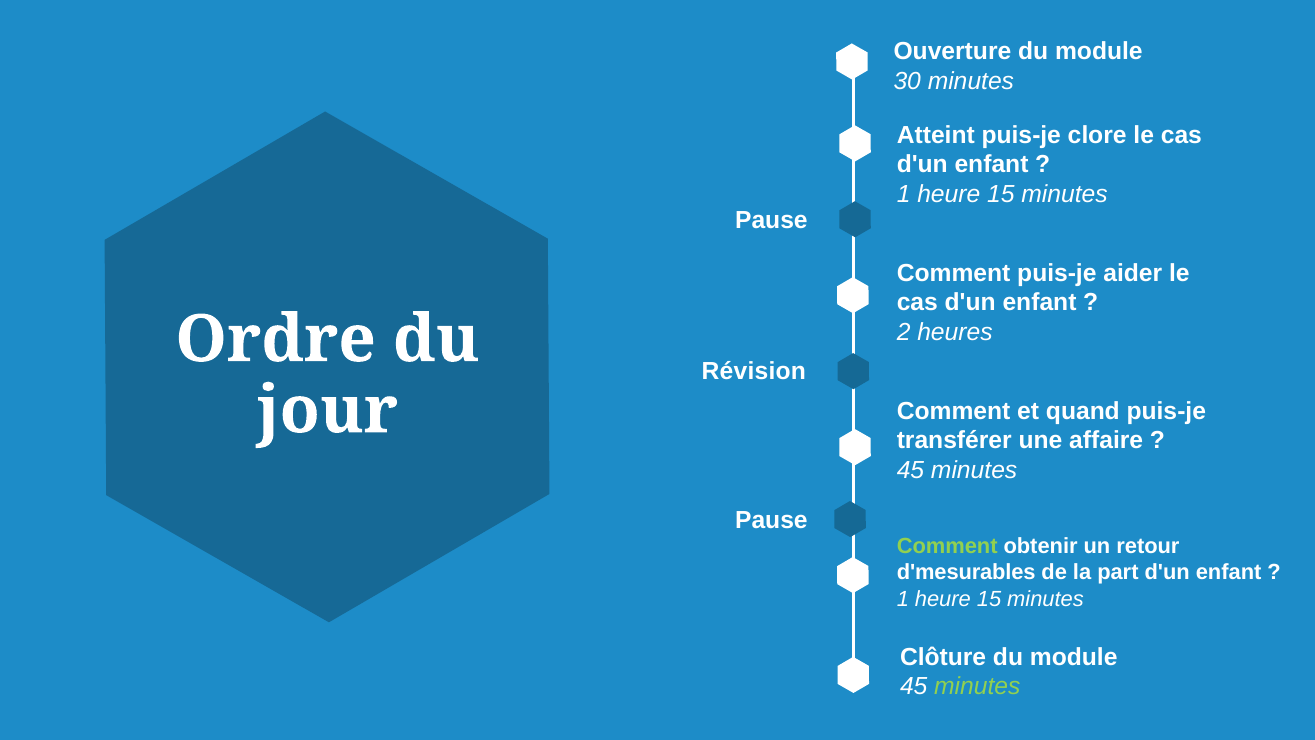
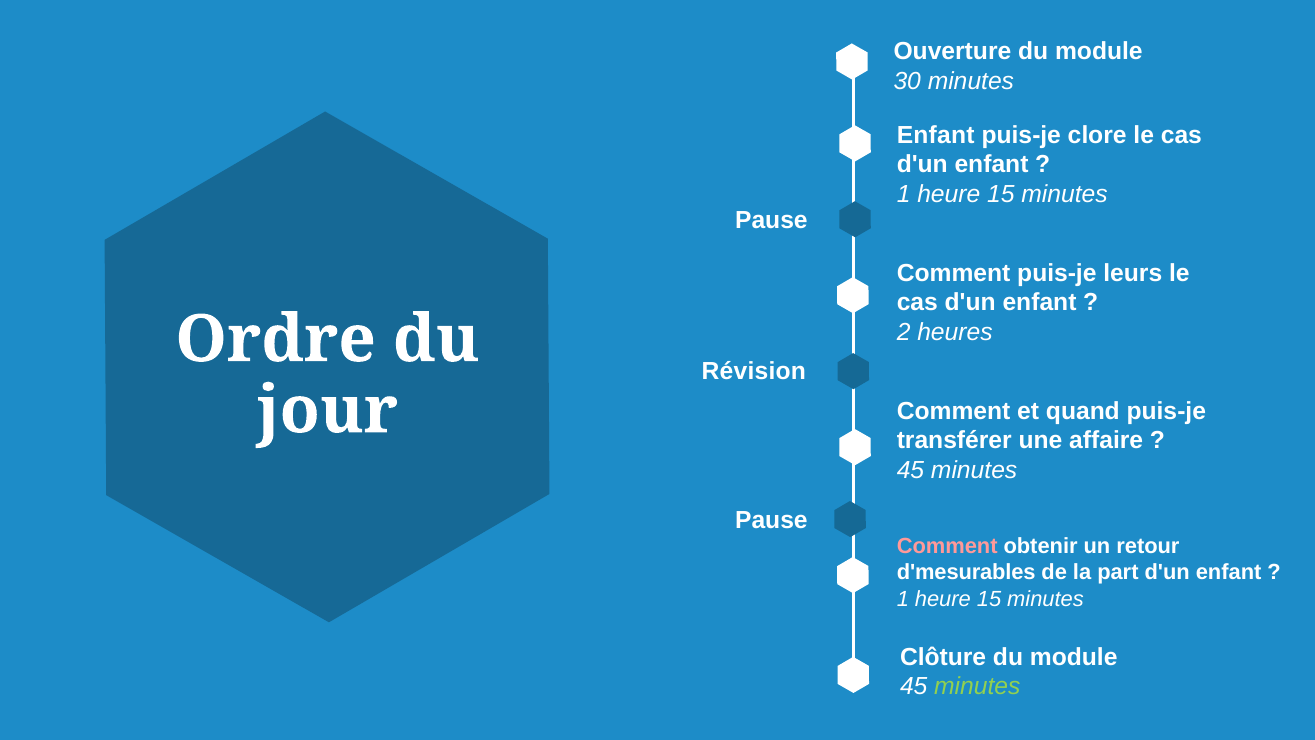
Atteint at (936, 135): Atteint -> Enfant
aider: aider -> leurs
Comment at (947, 546) colour: light green -> pink
